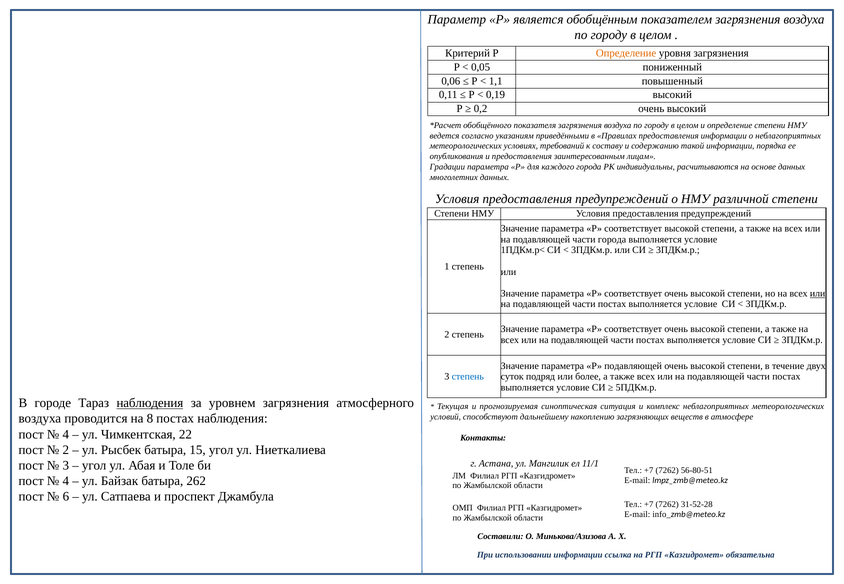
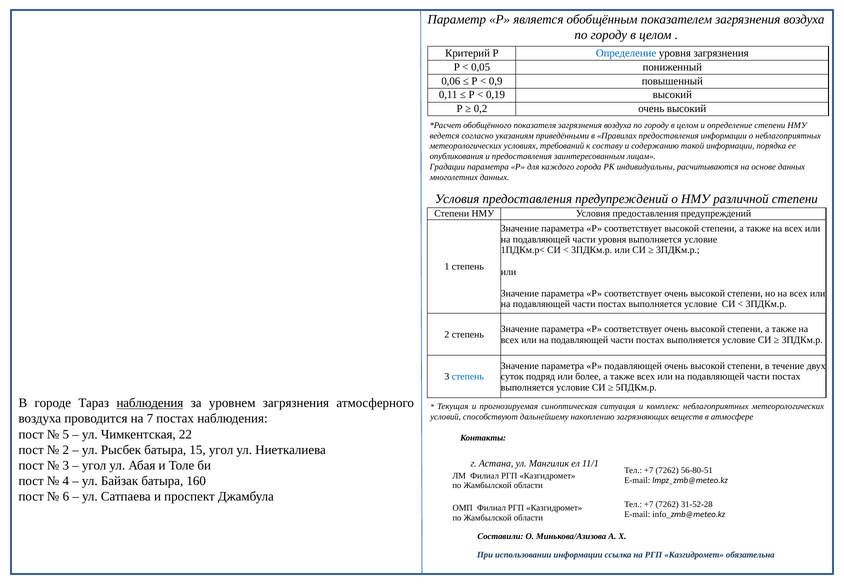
Определение at (626, 53) colour: orange -> blue
1,1: 1,1 -> 0,9
части города: города -> уровня
или at (818, 294) underline: present -> none
8: 8 -> 7
4 at (66, 435): 4 -> 5
262: 262 -> 160
